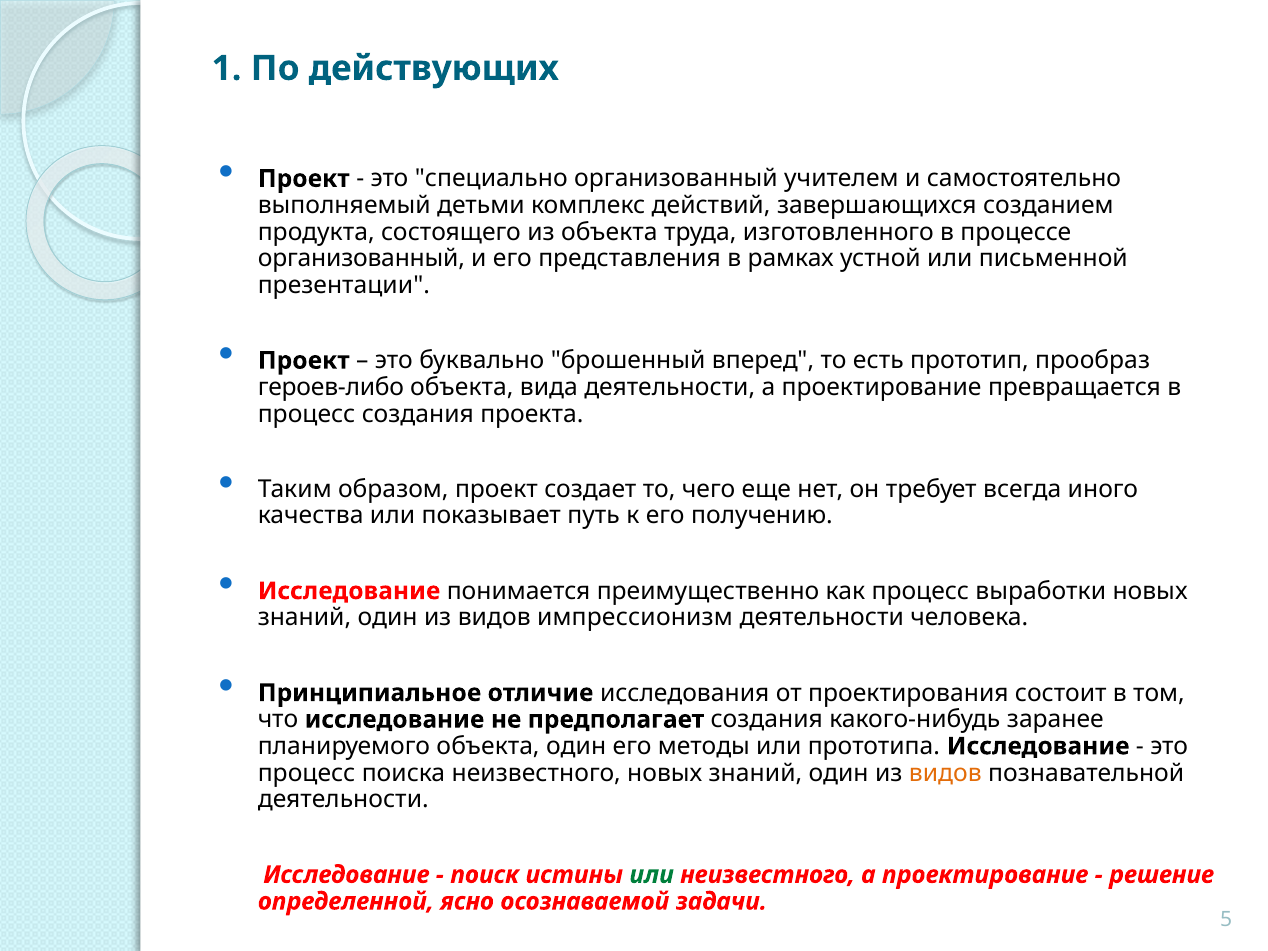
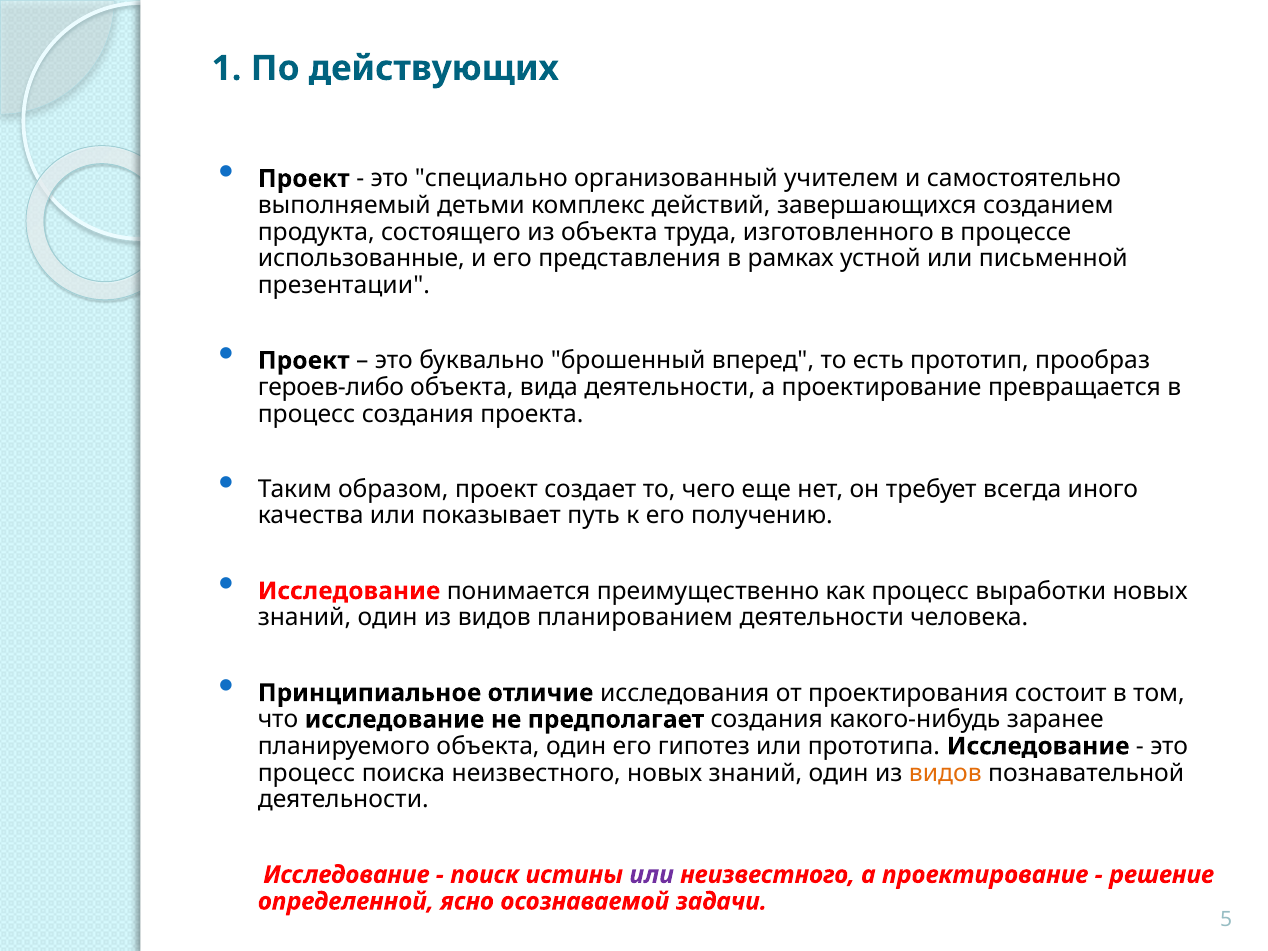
организованный at (361, 259): организованный -> использованные
импрессионизм: импрессионизм -> планированием
методы: методы -> гипотез
или at (652, 875) colour: green -> purple
